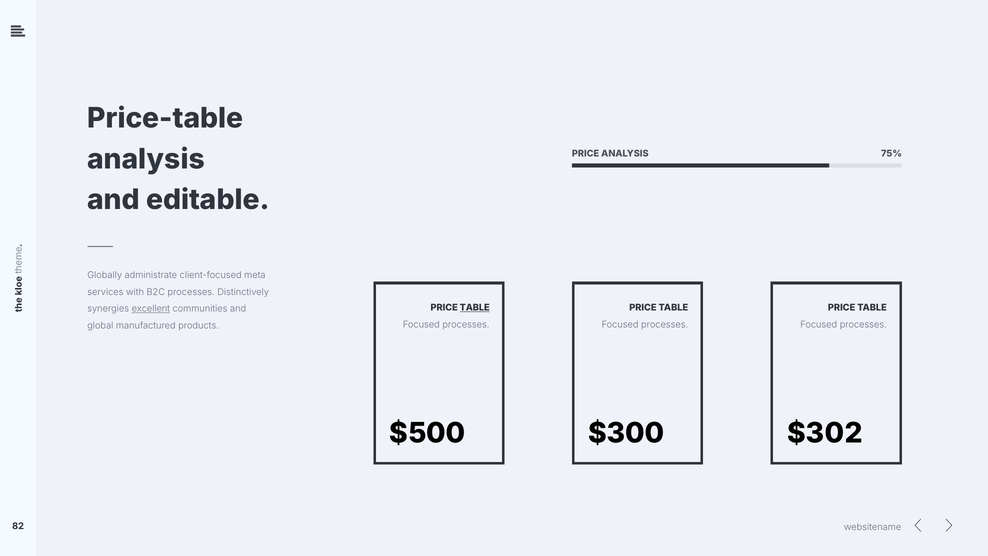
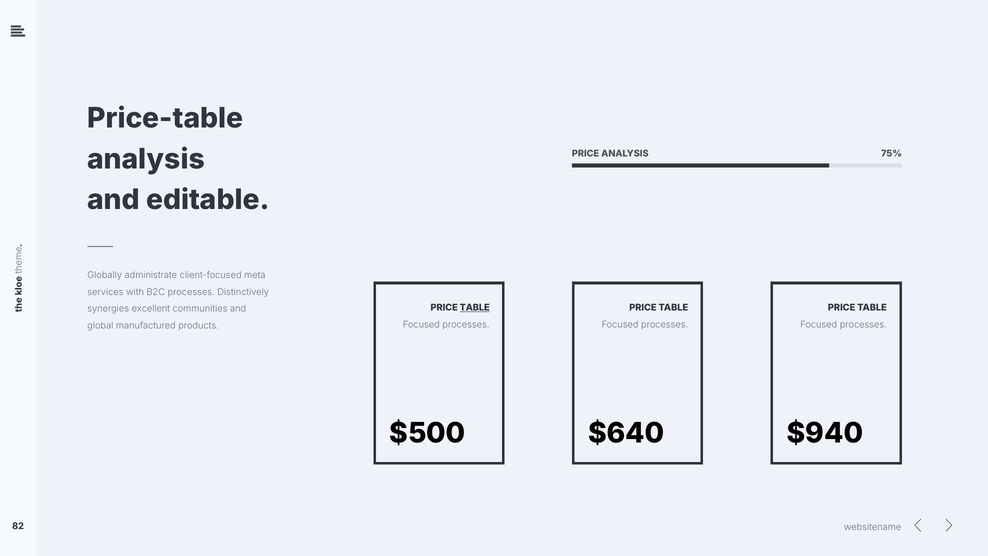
excellent underline: present -> none
$300: $300 -> $640
$302: $302 -> $940
